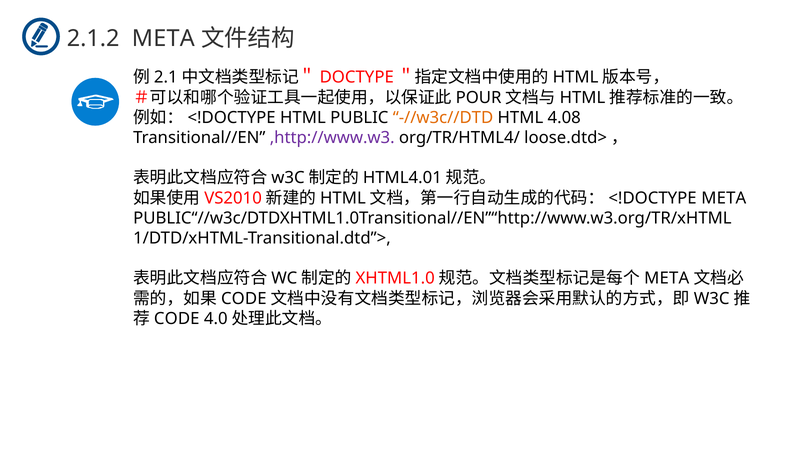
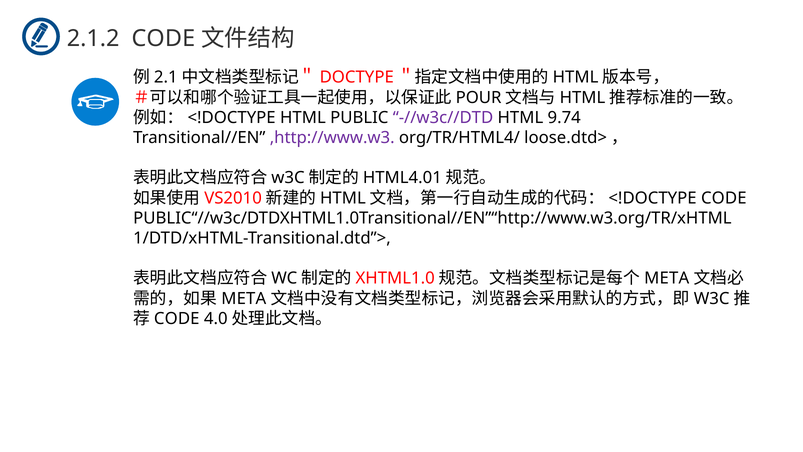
2.1.2 META: META -> CODE
-//w3c//DTD colour: orange -> purple
4.08: 4.08 -> 9.74
META at (724, 198): META -> CODE
CODE at (244, 298): CODE -> META
